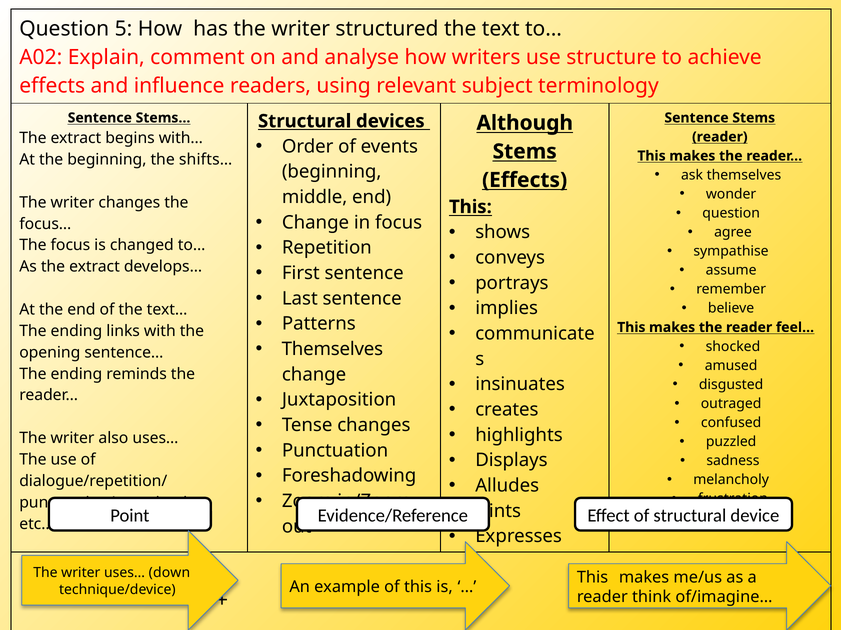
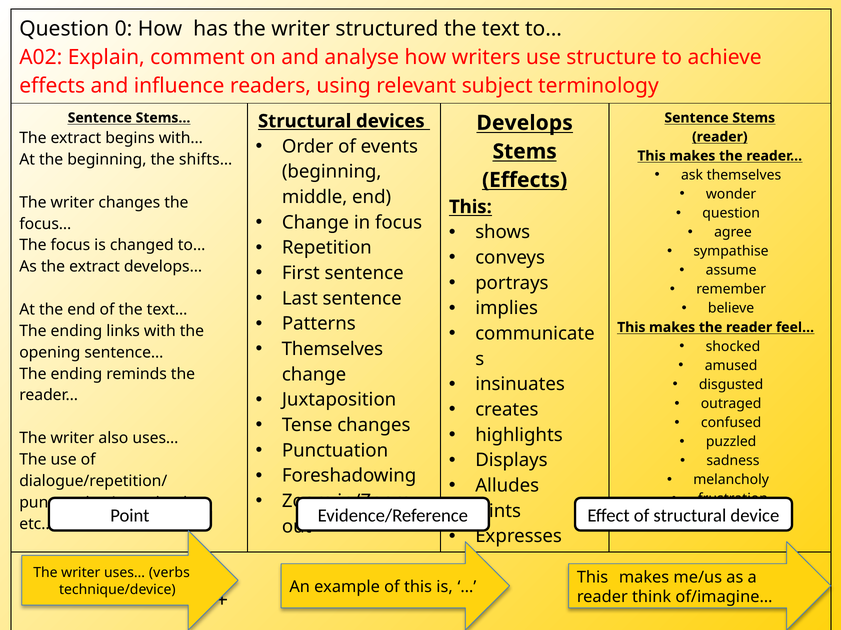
5: 5 -> 0
Although: Although -> Develops
down: down -> verbs
